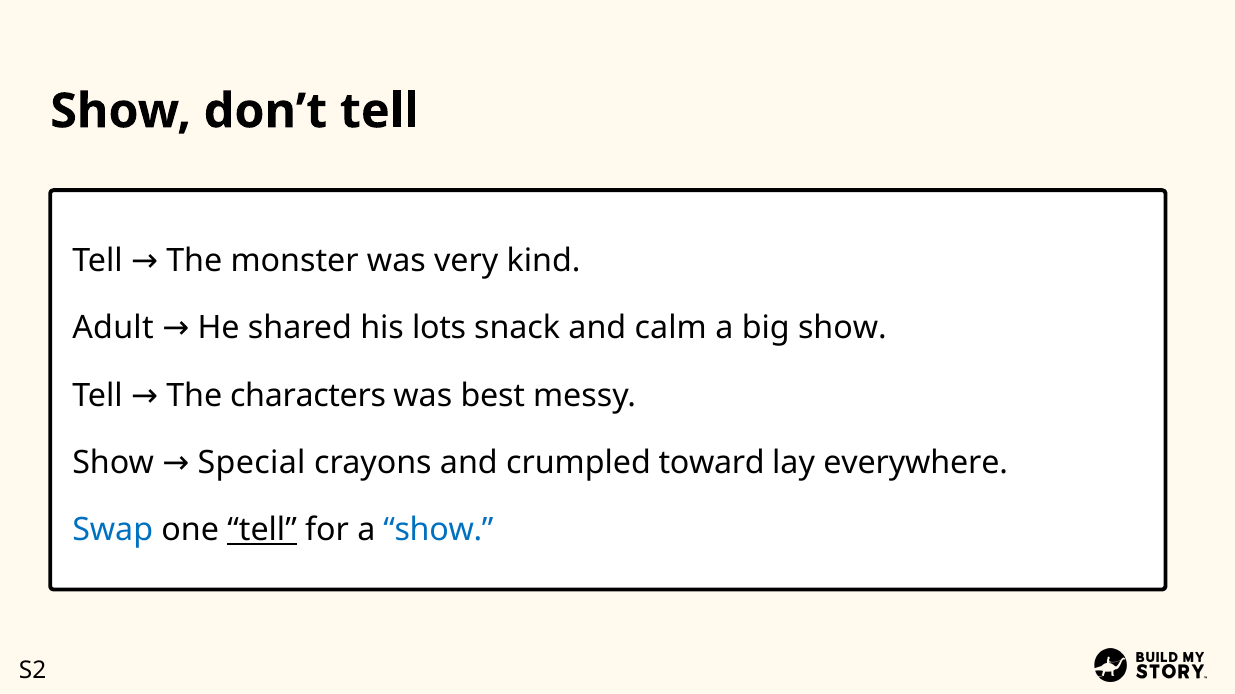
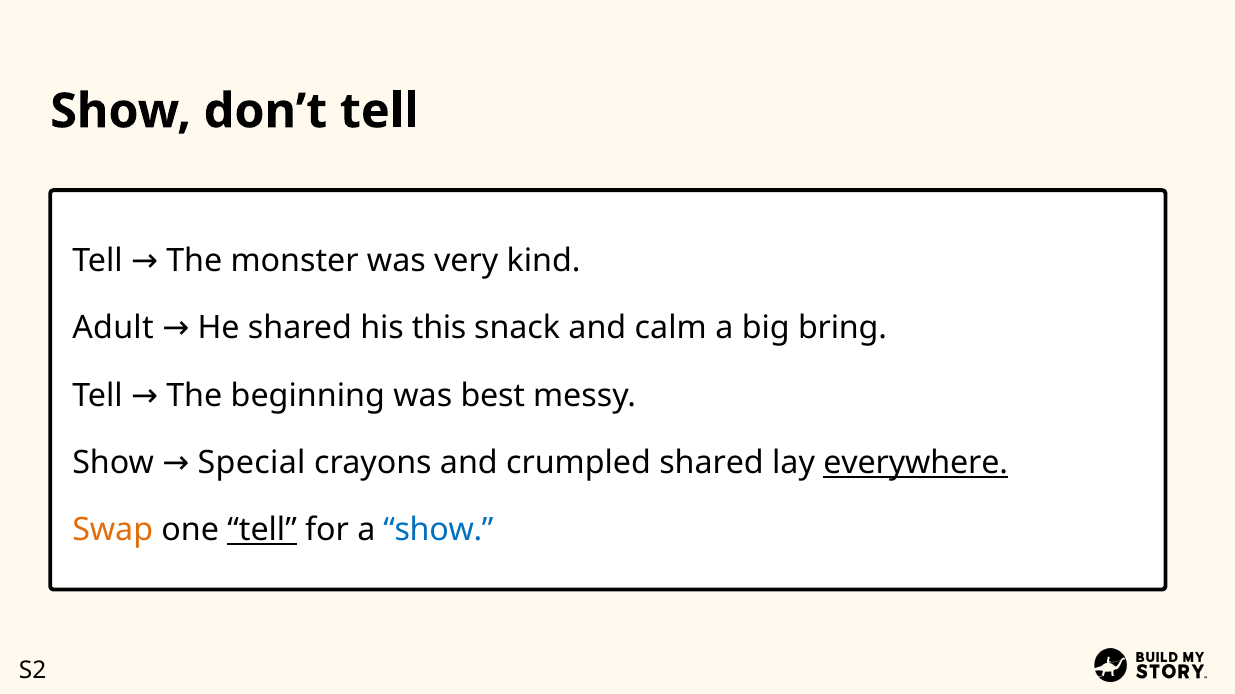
lots: lots -> this
big show: show -> bring
characters: characters -> beginning
crumpled toward: toward -> shared
everywhere underline: none -> present
Swap colour: blue -> orange
